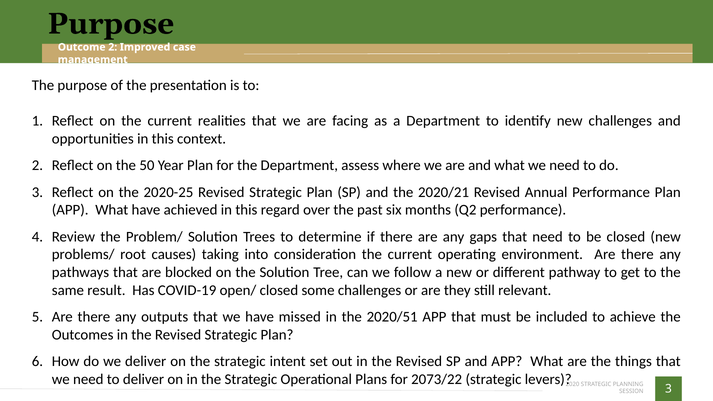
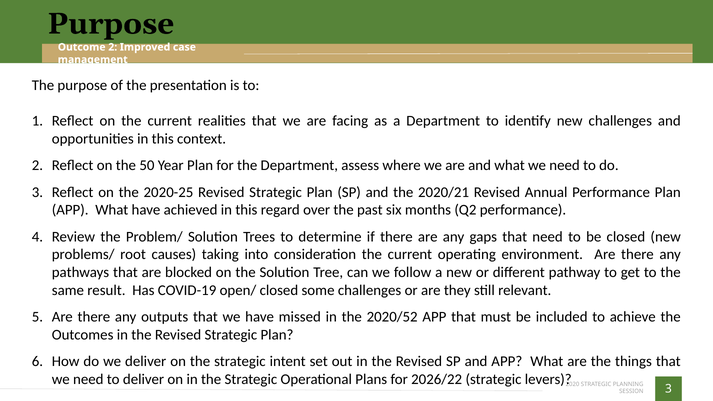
2020/51: 2020/51 -> 2020/52
2073/22: 2073/22 -> 2026/22
